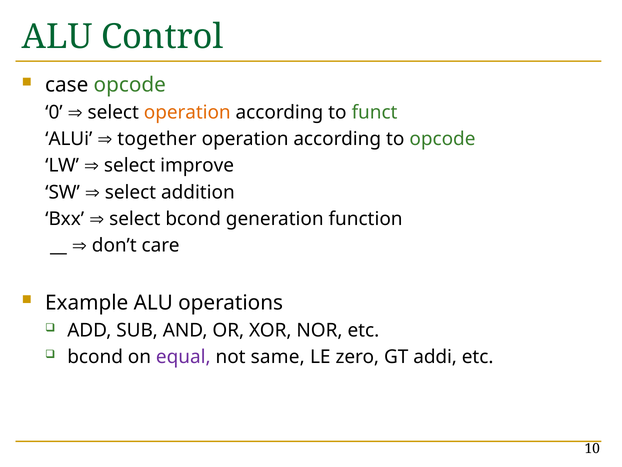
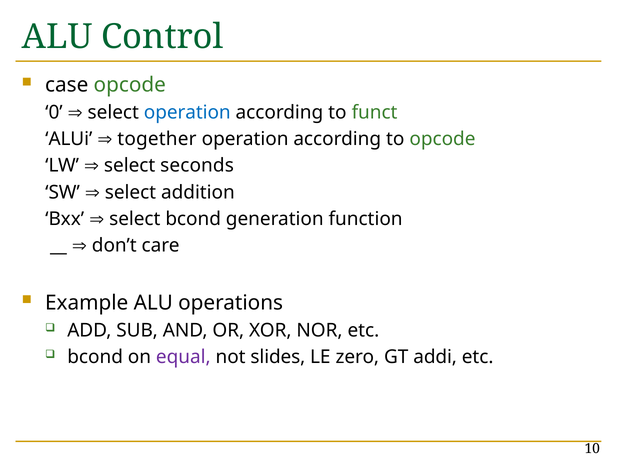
operation at (187, 112) colour: orange -> blue
improve: improve -> seconds
same: same -> slides
